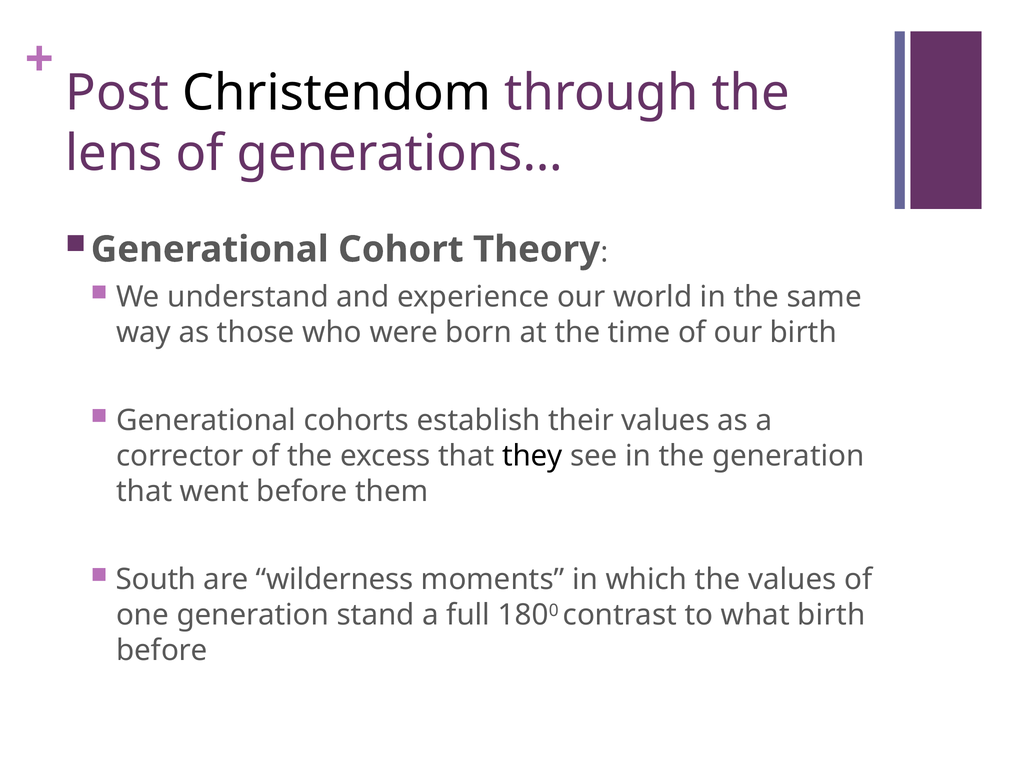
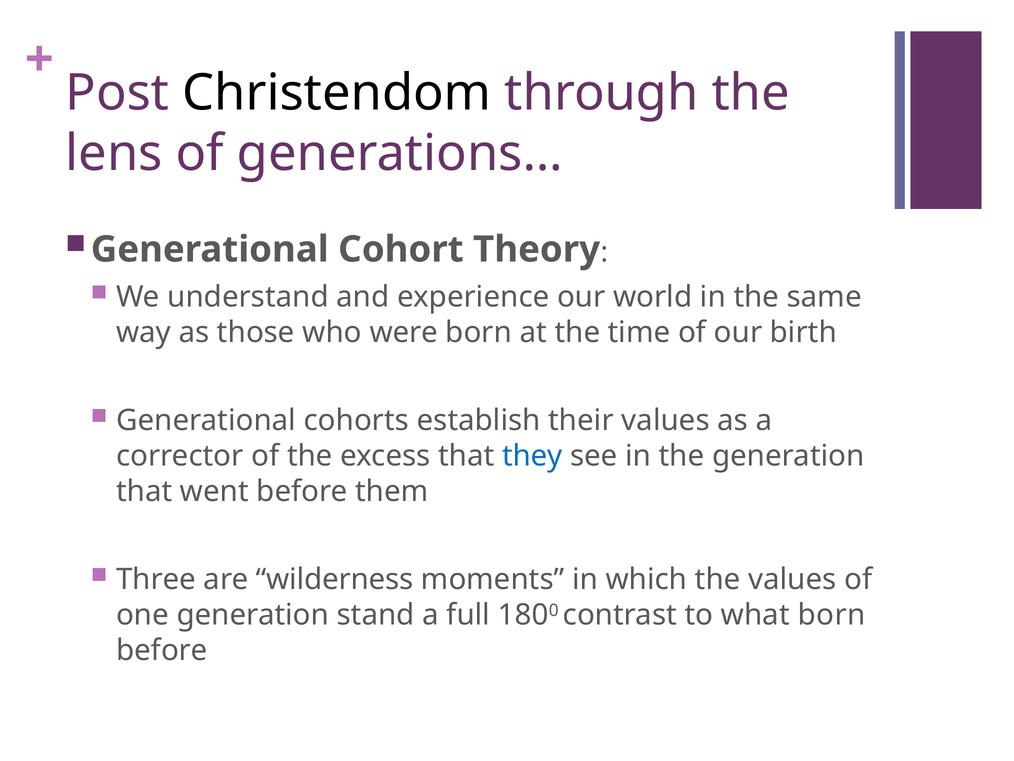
they colour: black -> blue
South: South -> Three
what birth: birth -> born
